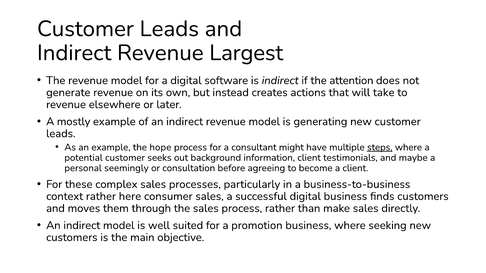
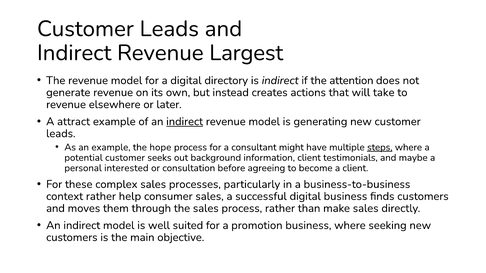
software: software -> directory
mostly: mostly -> attract
indirect at (185, 122) underline: none -> present
seemingly: seemingly -> interested
here: here -> help
